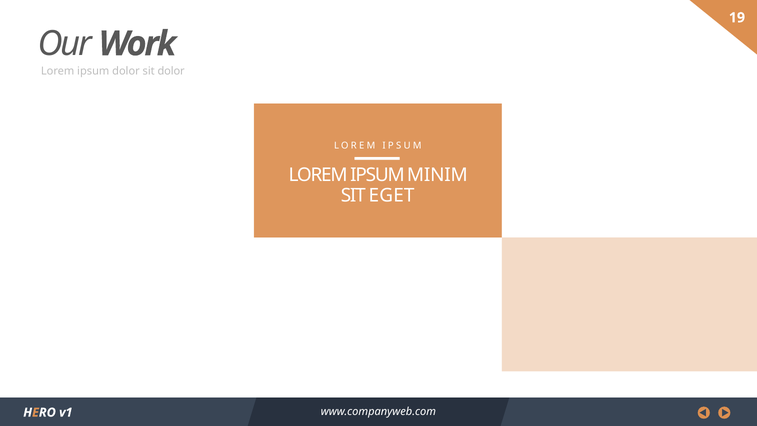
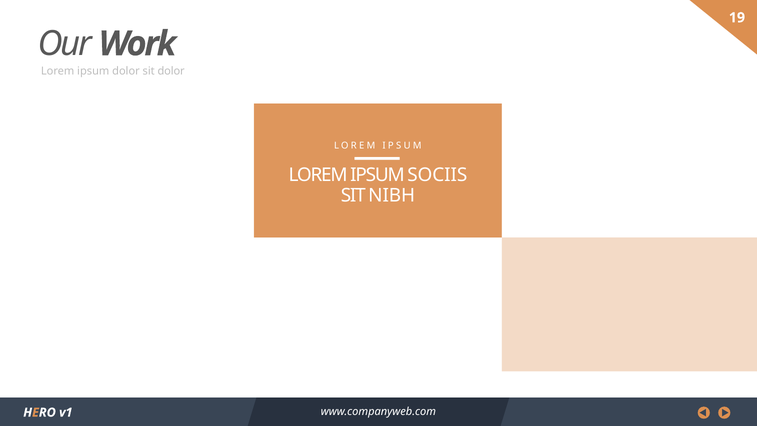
MINIM: MINIM -> SOCIIS
EGET: EGET -> NIBH
